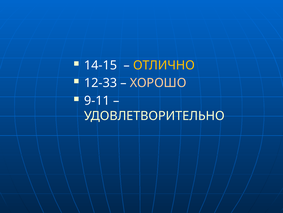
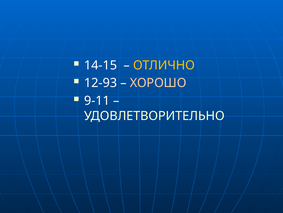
12-33: 12-33 -> 12-93
